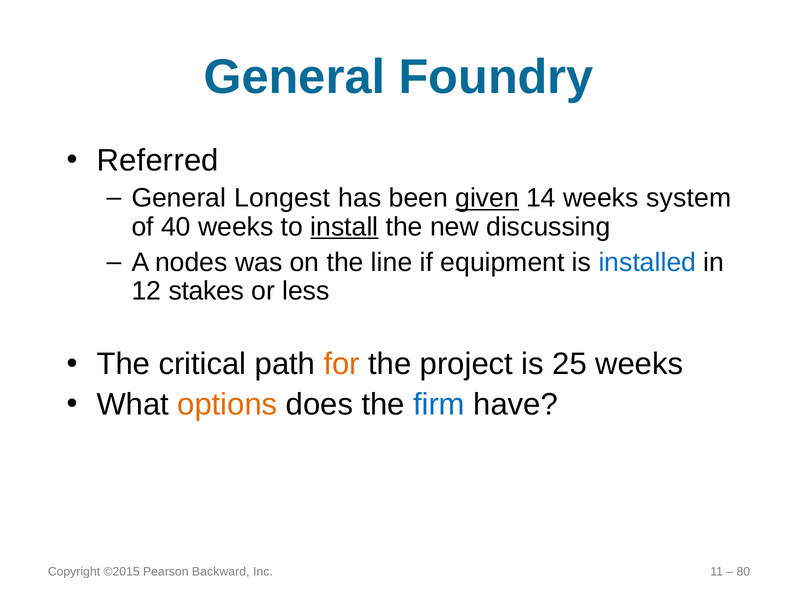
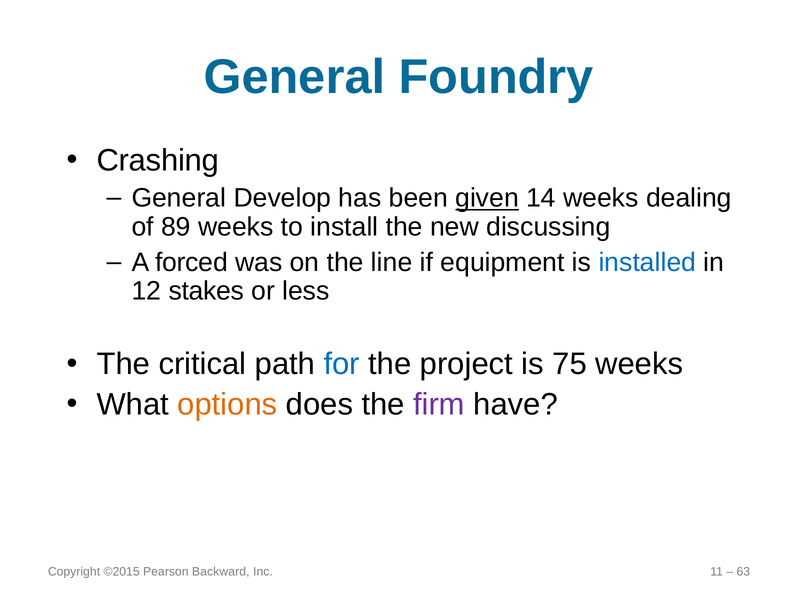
Referred: Referred -> Crashing
Longest: Longest -> Develop
system: system -> dealing
40: 40 -> 89
install underline: present -> none
nodes: nodes -> forced
for colour: orange -> blue
25: 25 -> 75
firm colour: blue -> purple
80: 80 -> 63
